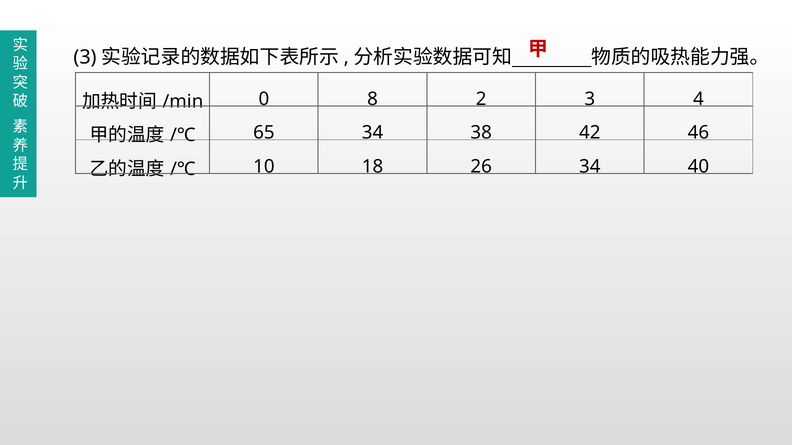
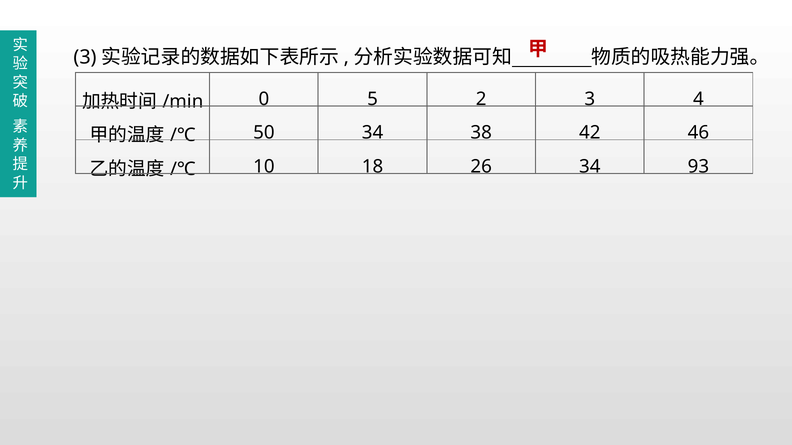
8: 8 -> 5
65: 65 -> 50
40: 40 -> 93
